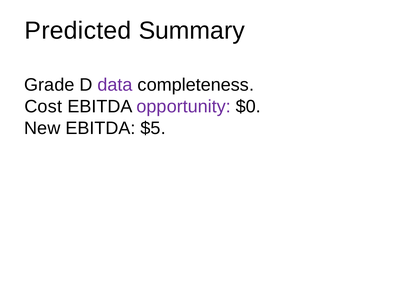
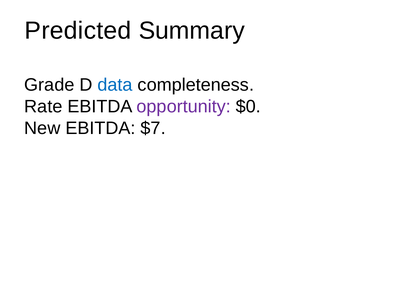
data colour: purple -> blue
Cost: Cost -> Rate
$5: $5 -> $7
